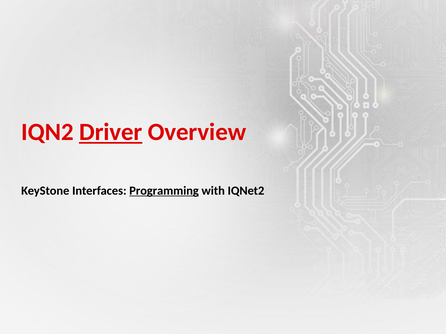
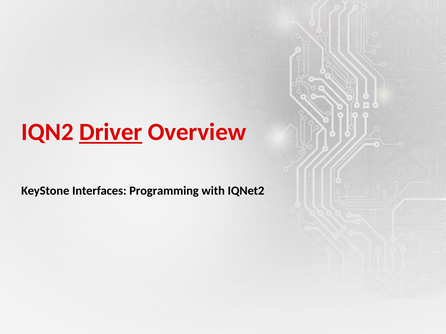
Programming underline: present -> none
